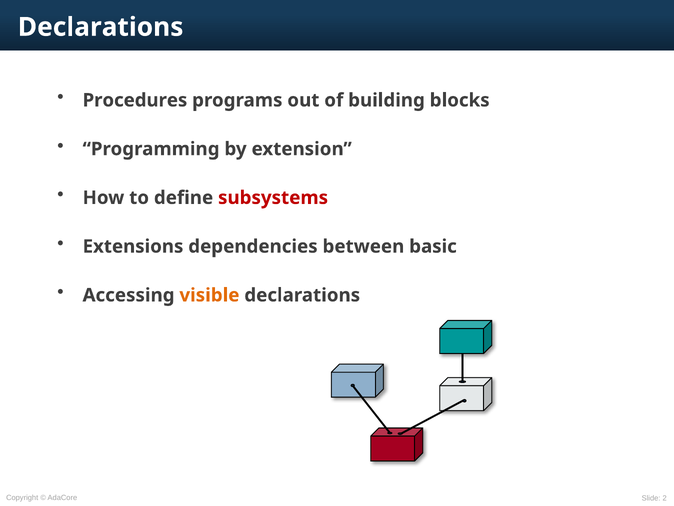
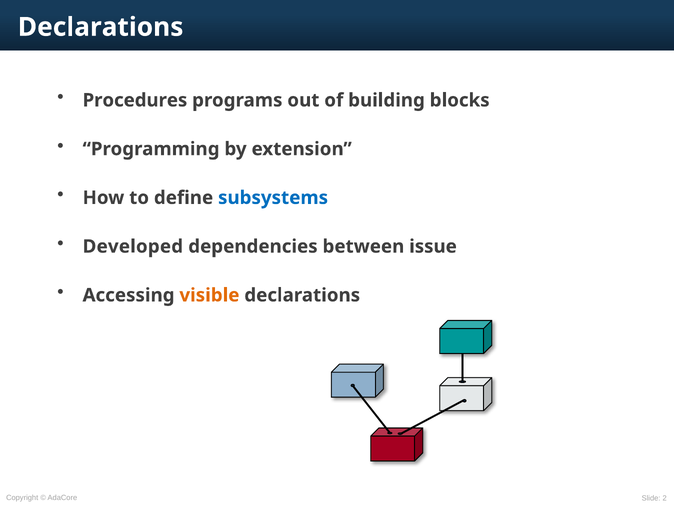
subsystems colour: red -> blue
Extensions: Extensions -> Developed
basic: basic -> issue
